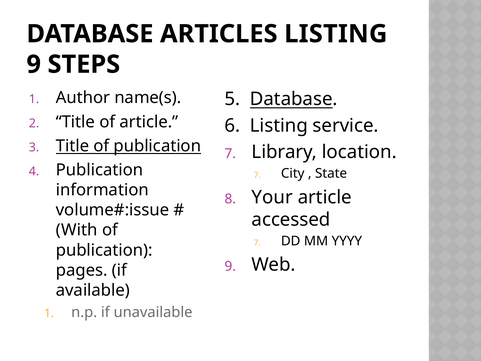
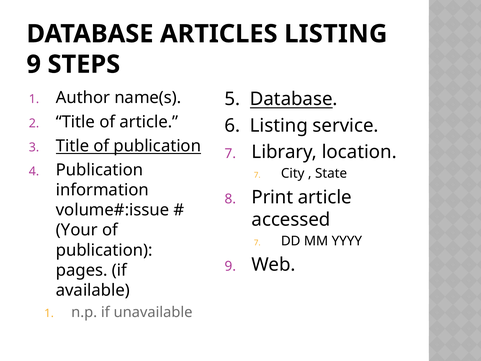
Your: Your -> Print
With: With -> Your
